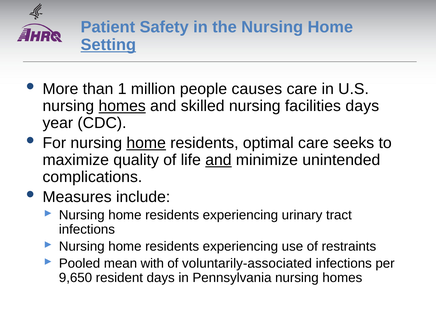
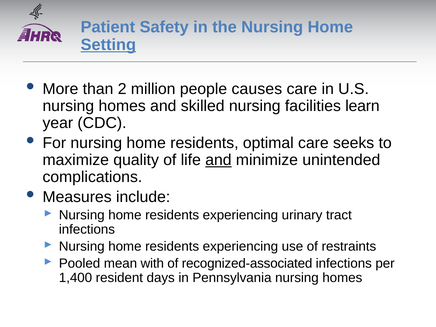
1: 1 -> 2
homes at (122, 106) underline: present -> none
facilities days: days -> learn
home at (146, 143) underline: present -> none
voluntarily-associated: voluntarily-associated -> recognized-associated
9,650: 9,650 -> 1,400
